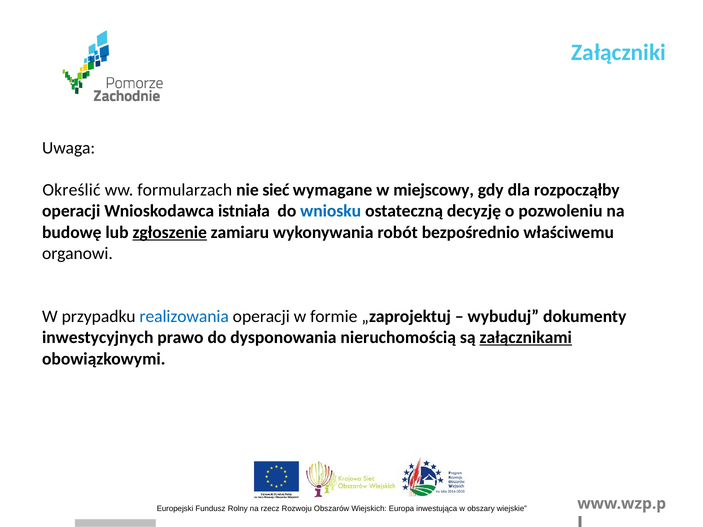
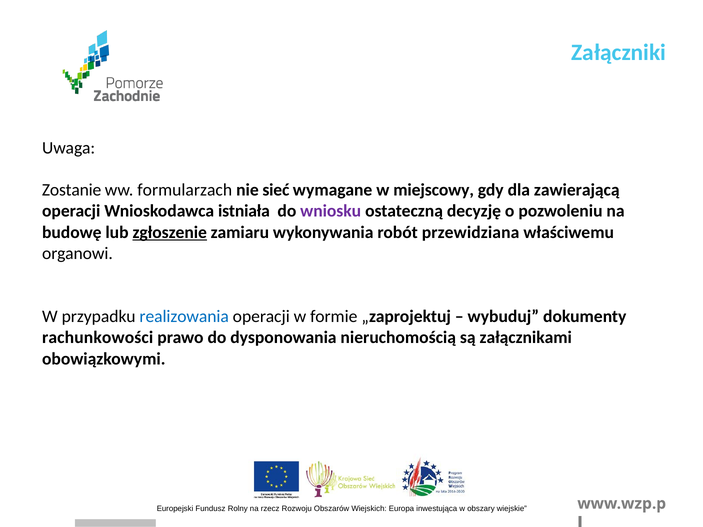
Określić: Określić -> Zostanie
rozpocząłby: rozpocząłby -> zawierającą
wniosku colour: blue -> purple
bezpośrednio: bezpośrednio -> przewidziana
inwestycyjnych: inwestycyjnych -> rachunkowości
załącznikami underline: present -> none
